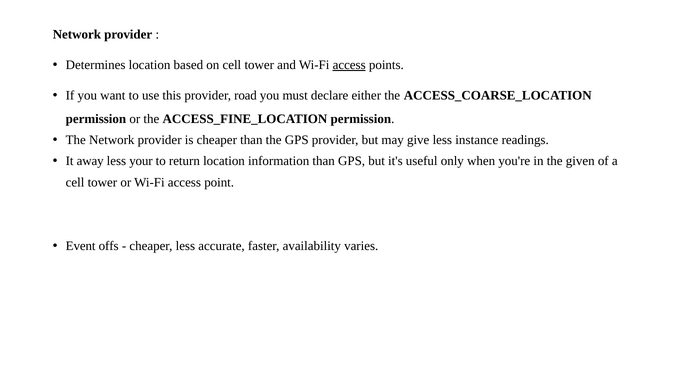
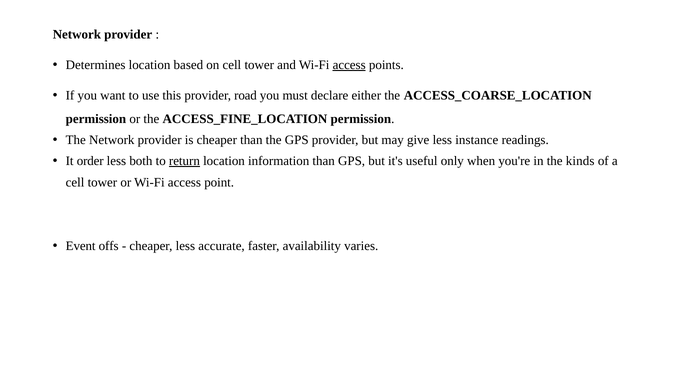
away: away -> order
your: your -> both
return underline: none -> present
given: given -> kinds
